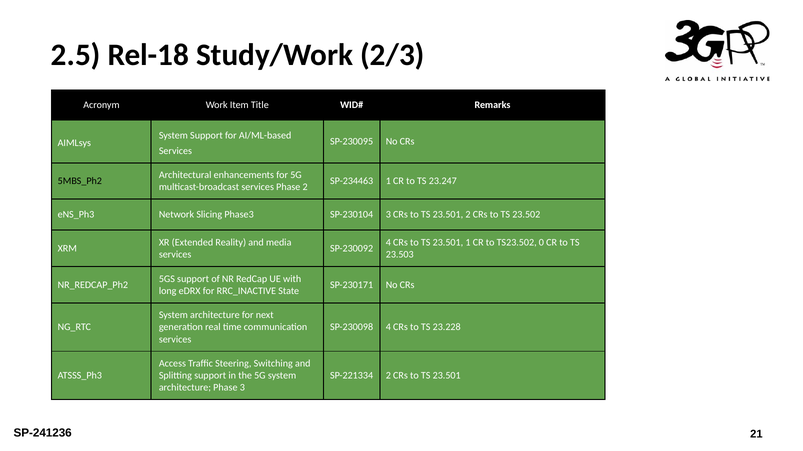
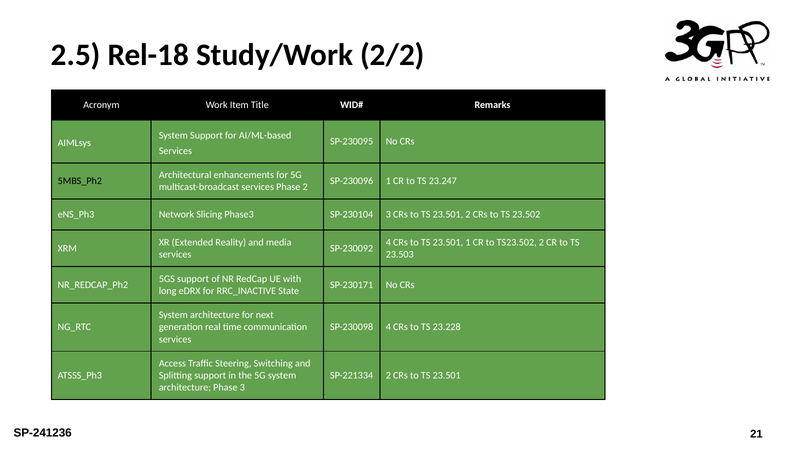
2/3: 2/3 -> 2/2
SP-234463: SP-234463 -> SP-230096
TS23.502 0: 0 -> 2
